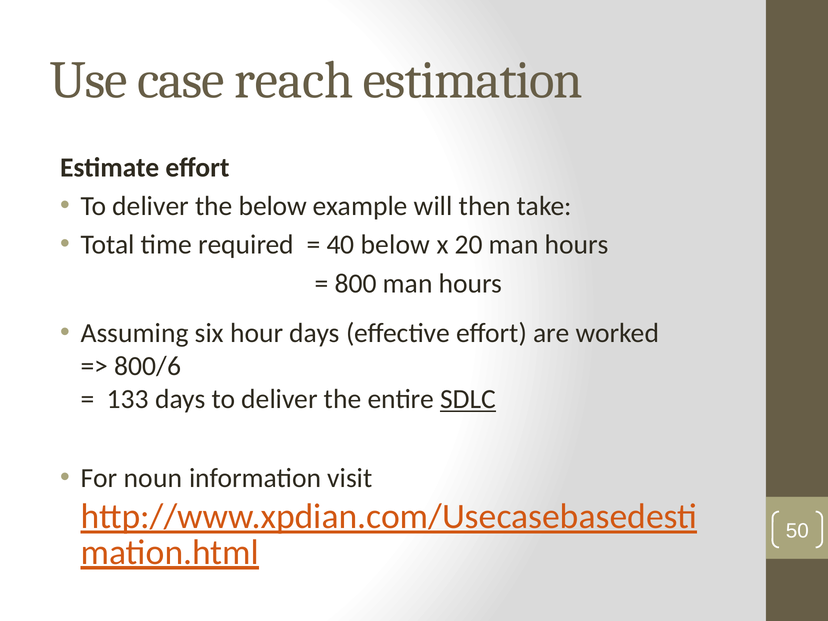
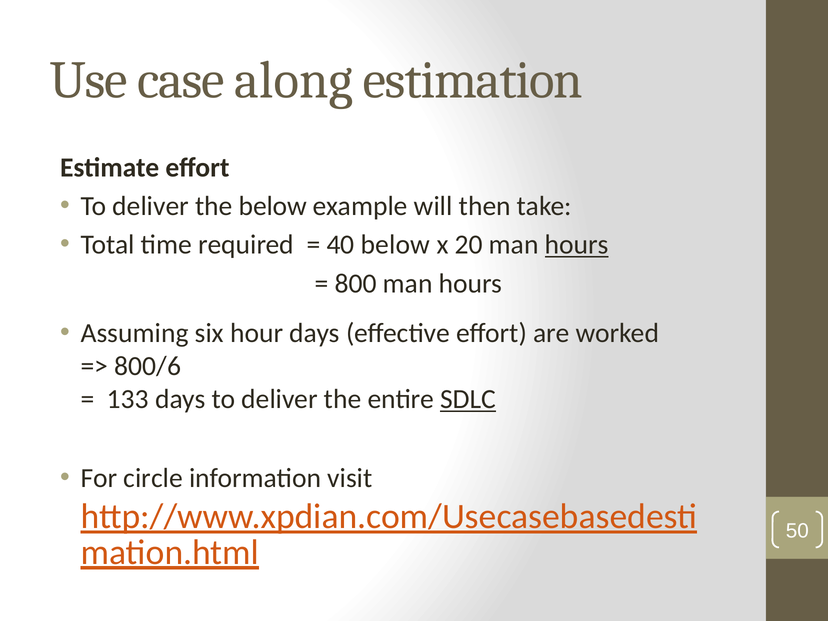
reach: reach -> along
hours at (577, 245) underline: none -> present
noun: noun -> circle
